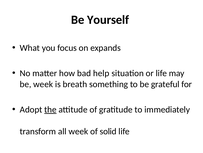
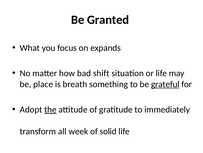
Yourself: Yourself -> Granted
help: help -> shift
be week: week -> place
grateful underline: none -> present
